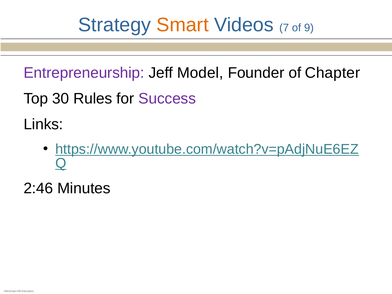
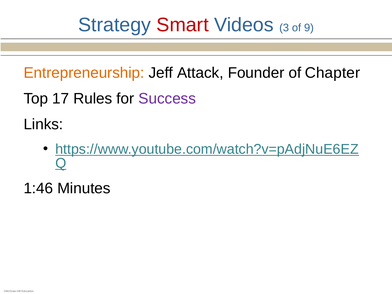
Smart colour: orange -> red
7: 7 -> 3
Entrepreneurship colour: purple -> orange
Model: Model -> Attack
30: 30 -> 17
2:46: 2:46 -> 1:46
